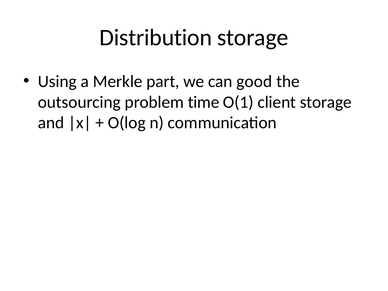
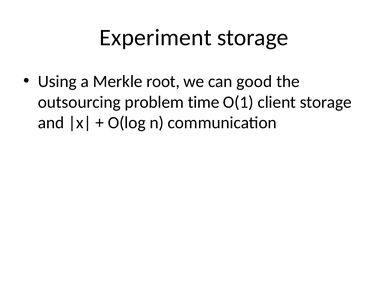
Distribution: Distribution -> Experiment
part: part -> root
